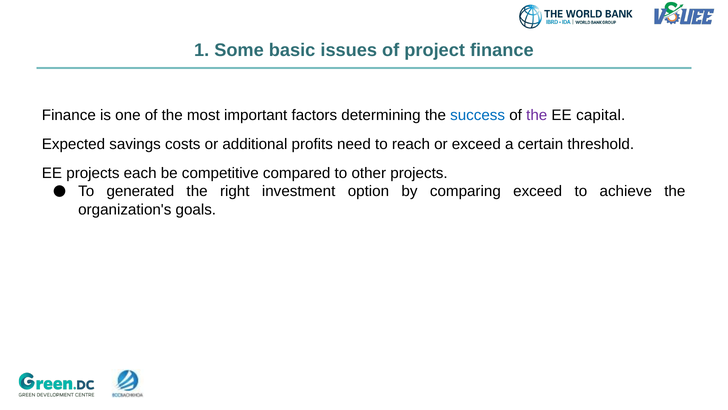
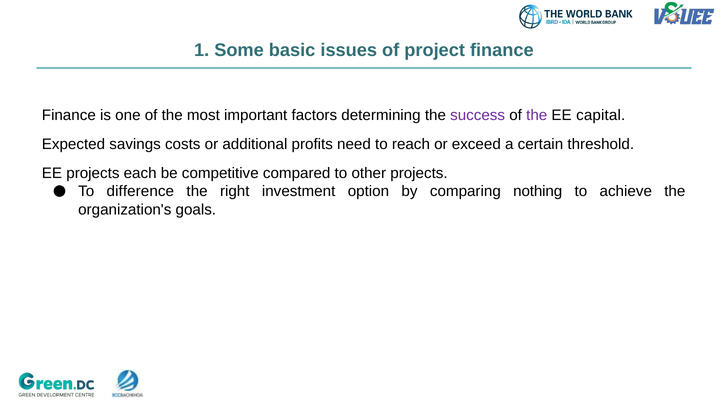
success colour: blue -> purple
generated: generated -> difference
comparing exceed: exceed -> nothing
